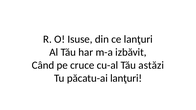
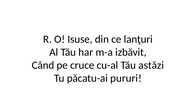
păcatu-ai lanţuri: lanţuri -> pururi
